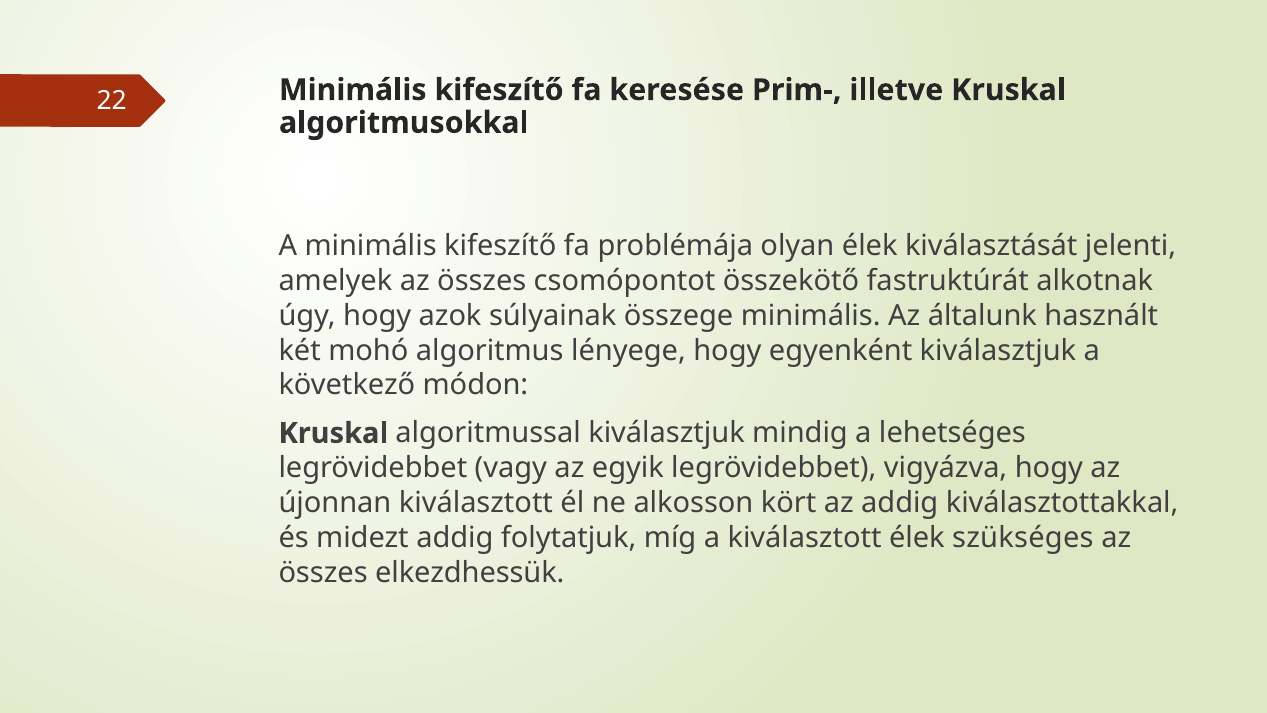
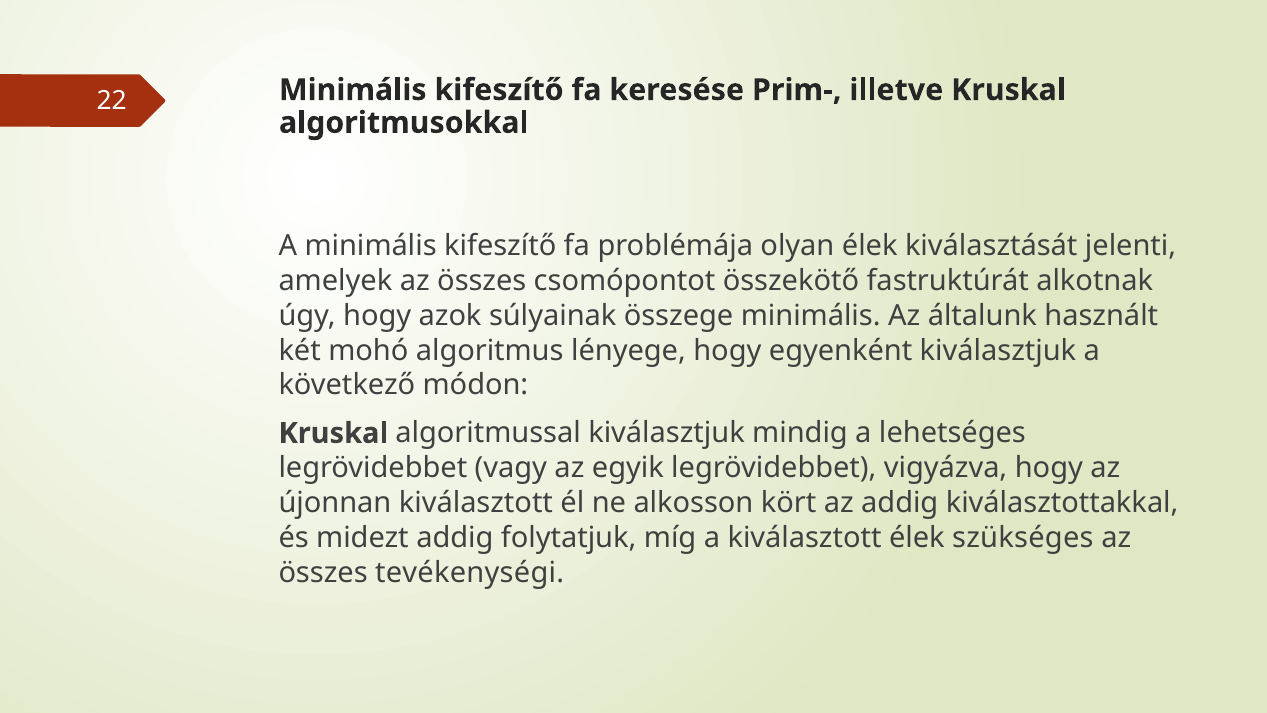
elkezdhessük: elkezdhessük -> tevékenységi
